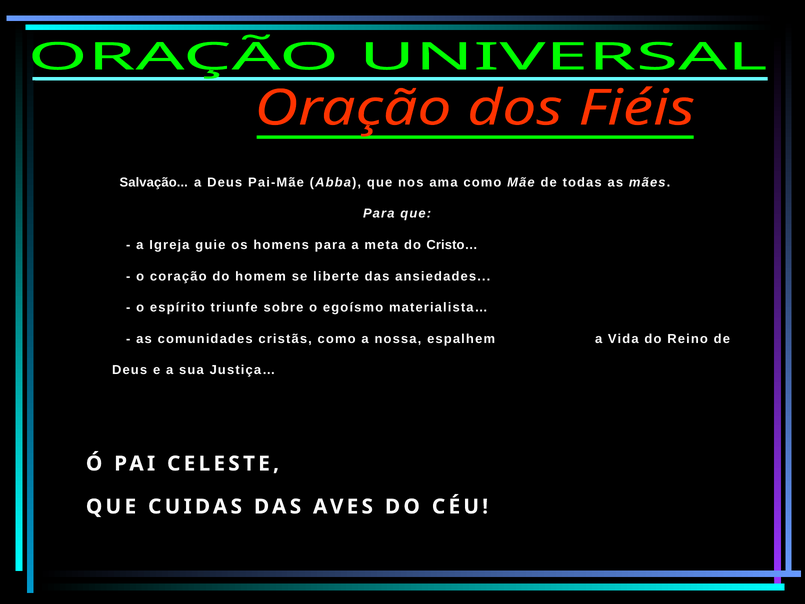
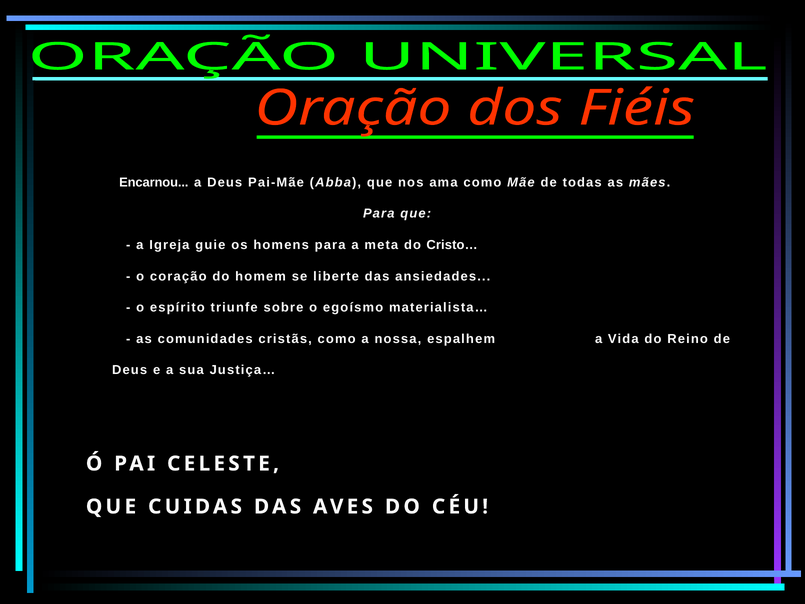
Salvação: Salvação -> Encarnou
